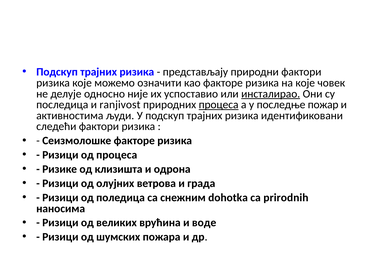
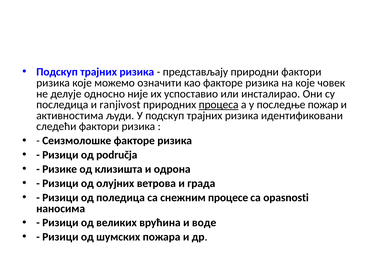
инсталирао underline: present -> none
од процеса: процеса -> područja
dohotka: dohotka -> процесе
prirodnih: prirodnih -> opasnosti
